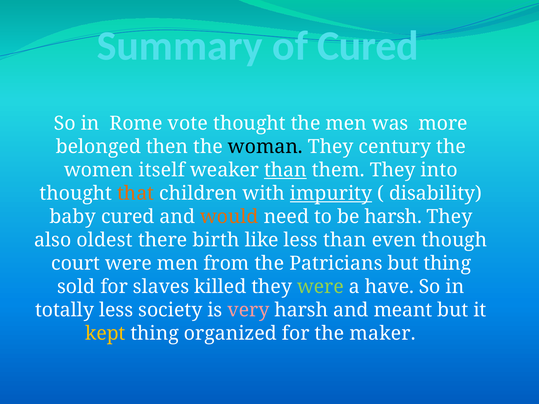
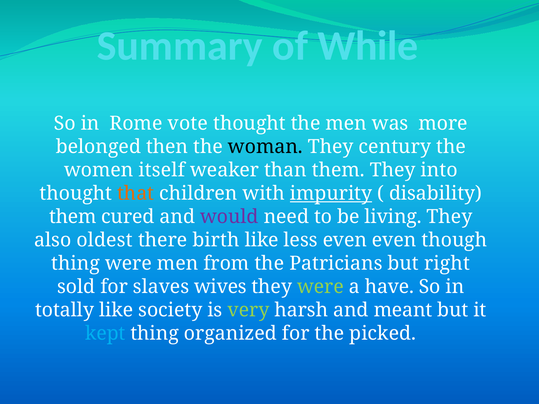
of Cured: Cured -> While
than at (285, 170) underline: present -> none
baby at (73, 217): baby -> them
would colour: orange -> purple
be harsh: harsh -> living
less than: than -> even
court at (76, 264): court -> thing
but thing: thing -> right
killed: killed -> wives
totally less: less -> like
very colour: pink -> light green
kept colour: yellow -> light blue
maker: maker -> picked
